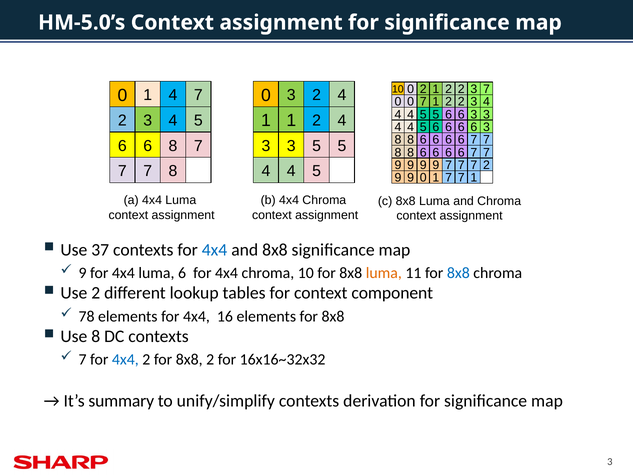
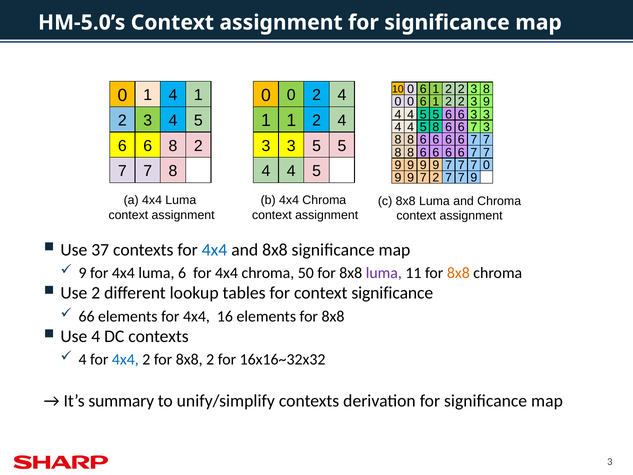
7 at (487, 89): 7 -> 8
10 2: 2 -> 6
3 at (291, 95): 3 -> 0
4 7: 7 -> 1
0 7: 7 -> 6
4 at (487, 102): 4 -> 9
6 at (436, 127): 6 -> 8
6 at (474, 127): 6 -> 7
8 7: 7 -> 2
2 at (487, 165): 2 -> 0
9 0: 0 -> 7
1 at (436, 178): 1 -> 2
7 1: 1 -> 9
chroma 10: 10 -> 50
luma at (384, 273) colour: orange -> purple
8x8 at (458, 273) colour: blue -> orange
context component: component -> significance
78: 78 -> 66
Use 8: 8 -> 4
7 at (83, 359): 7 -> 4
